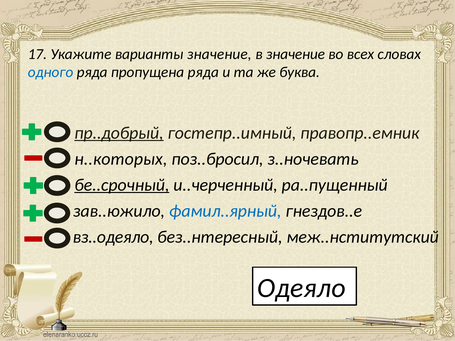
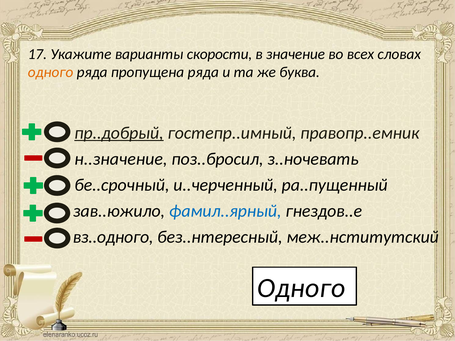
варианты значение: значение -> скорости
одного at (51, 72) colour: blue -> orange
н..которых: н..которых -> н..значение
бе..срочный underline: present -> none
вз..одеяло: вз..одеяло -> вз..одного
Одеяло at (301, 288): Одеяло -> Одного
